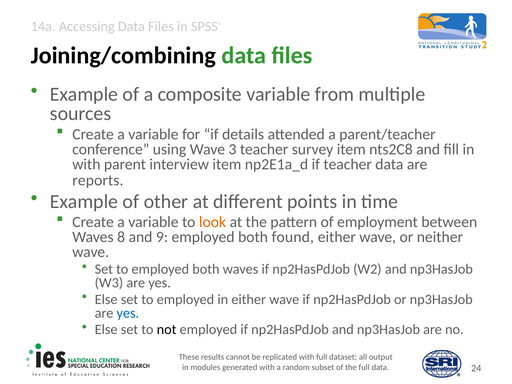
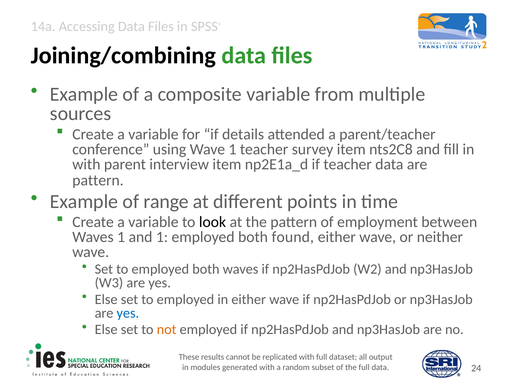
Wave 3: 3 -> 1
reports at (98, 180): reports -> pattern
other: other -> range
look colour: orange -> black
Waves 8: 8 -> 1
and 9: 9 -> 1
not colour: black -> orange
